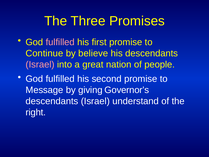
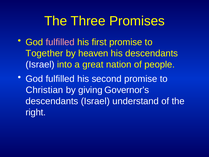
Continue: Continue -> Together
believe: believe -> heaven
Israel at (40, 64) colour: pink -> white
Message: Message -> Christian
